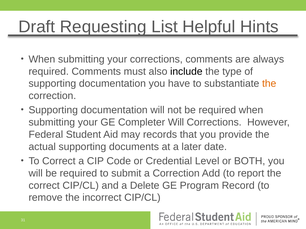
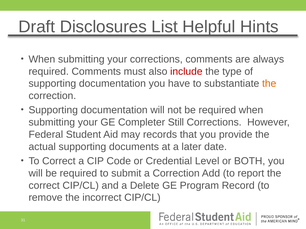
Requesting: Requesting -> Disclosures
include colour: black -> red
Completer Will: Will -> Still
